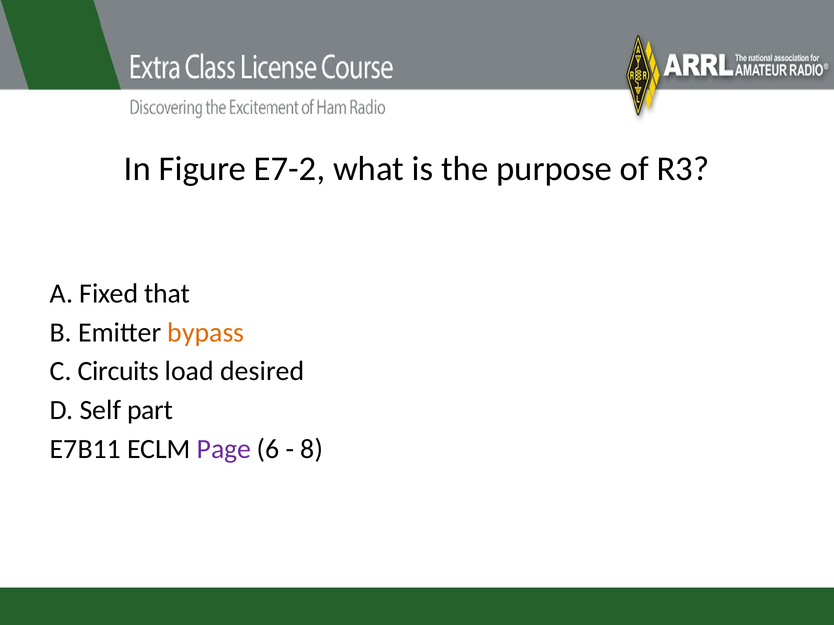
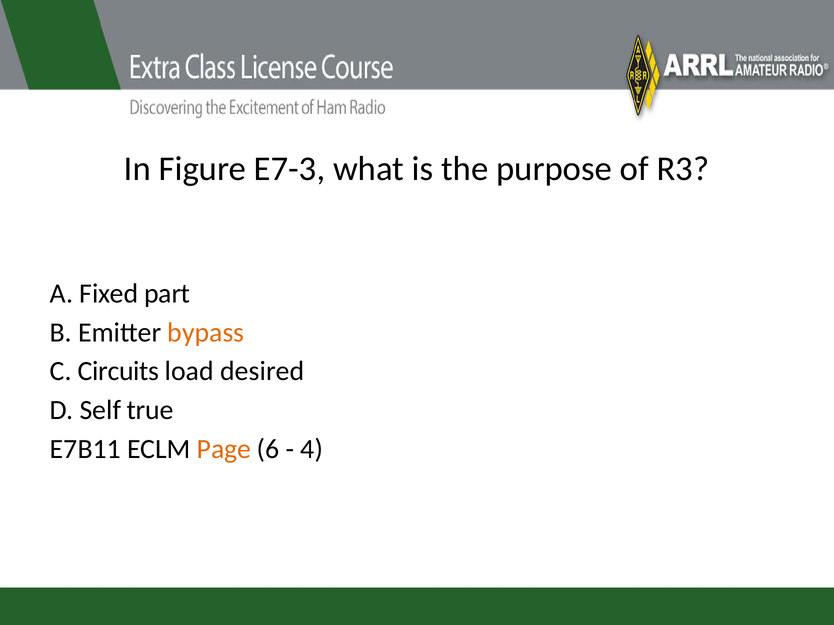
E7-2: E7-2 -> E7-3
that: that -> part
part: part -> true
Page colour: purple -> orange
8: 8 -> 4
